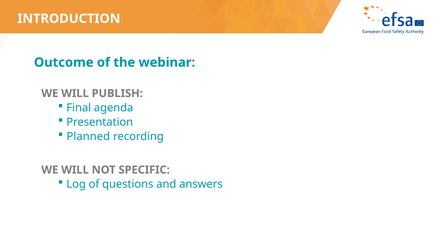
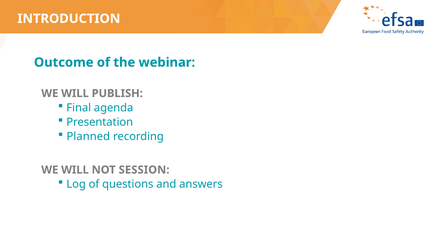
SPECIFIC: SPECIFIC -> SESSION
